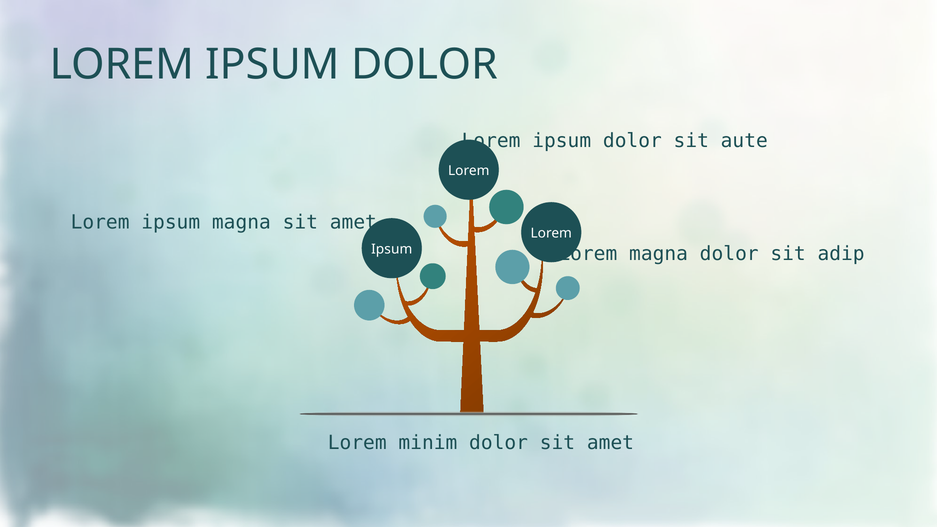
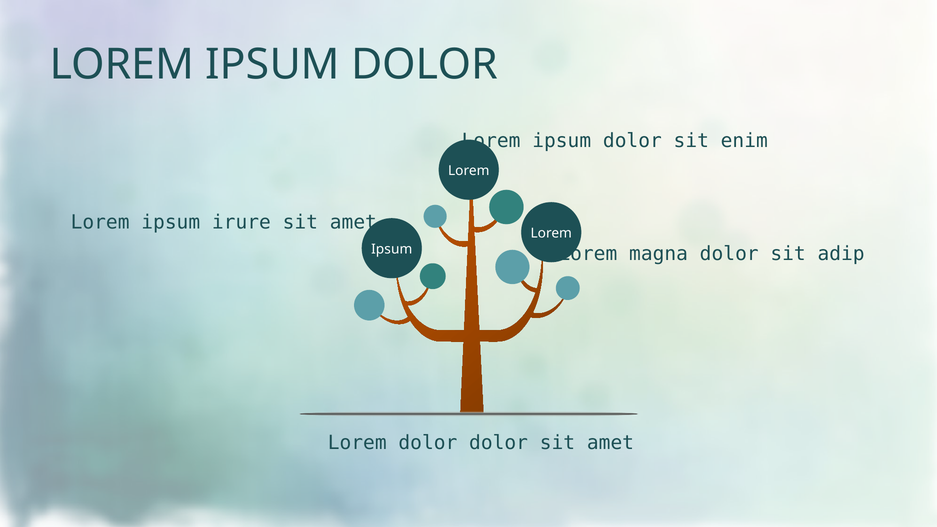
aute: aute -> enim
ipsum magna: magna -> irure
Lorem minim: minim -> dolor
